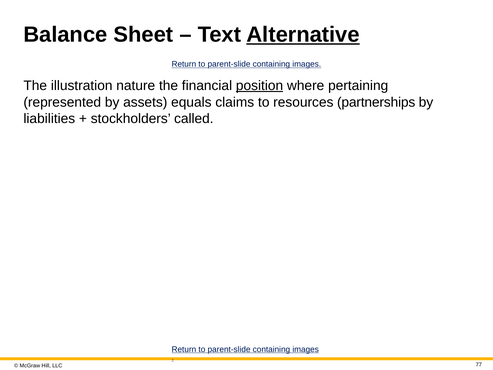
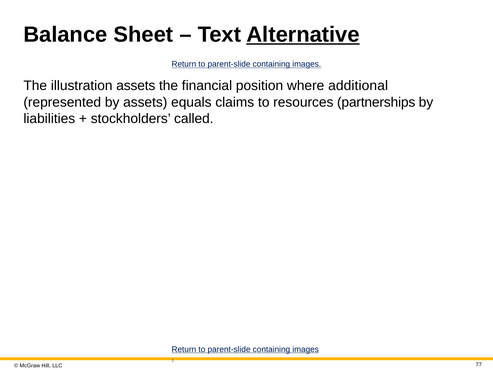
illustration nature: nature -> assets
position underline: present -> none
pertaining: pertaining -> additional
